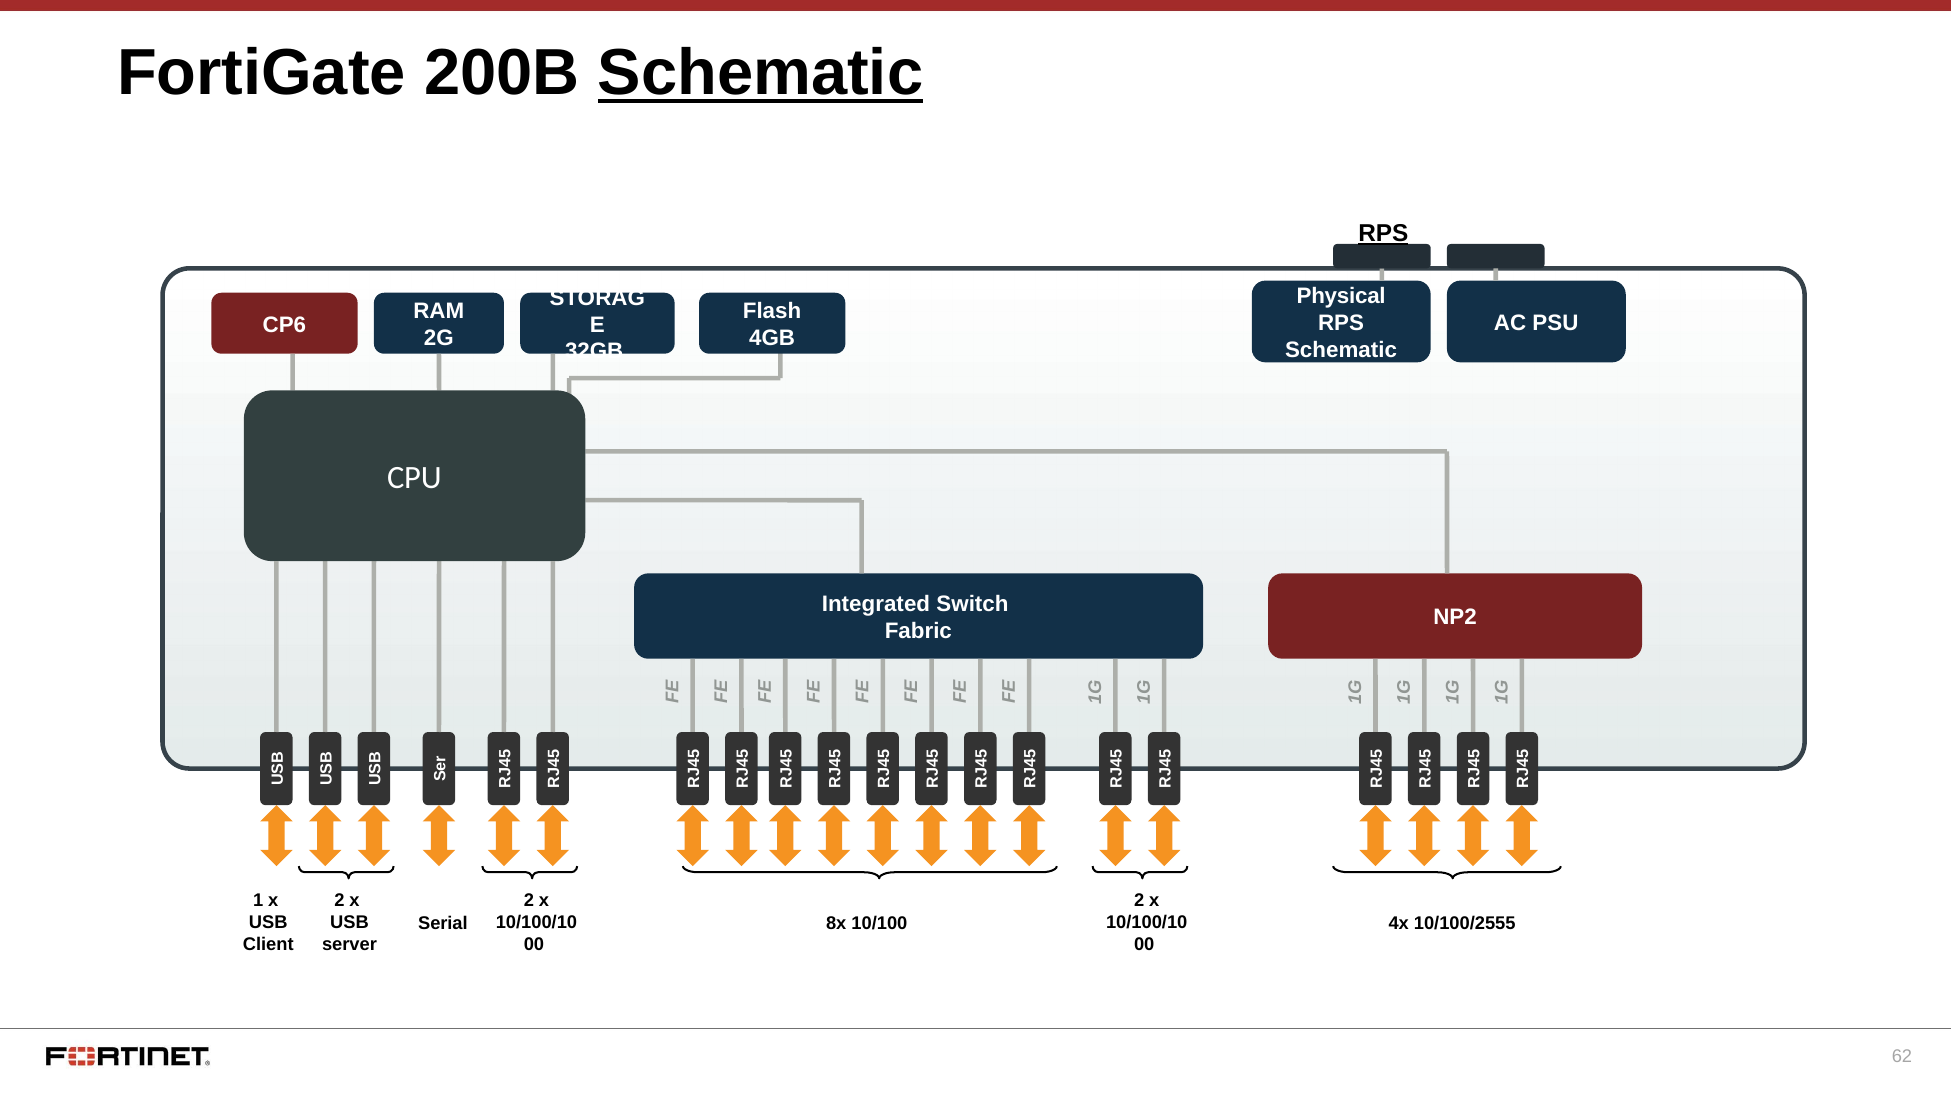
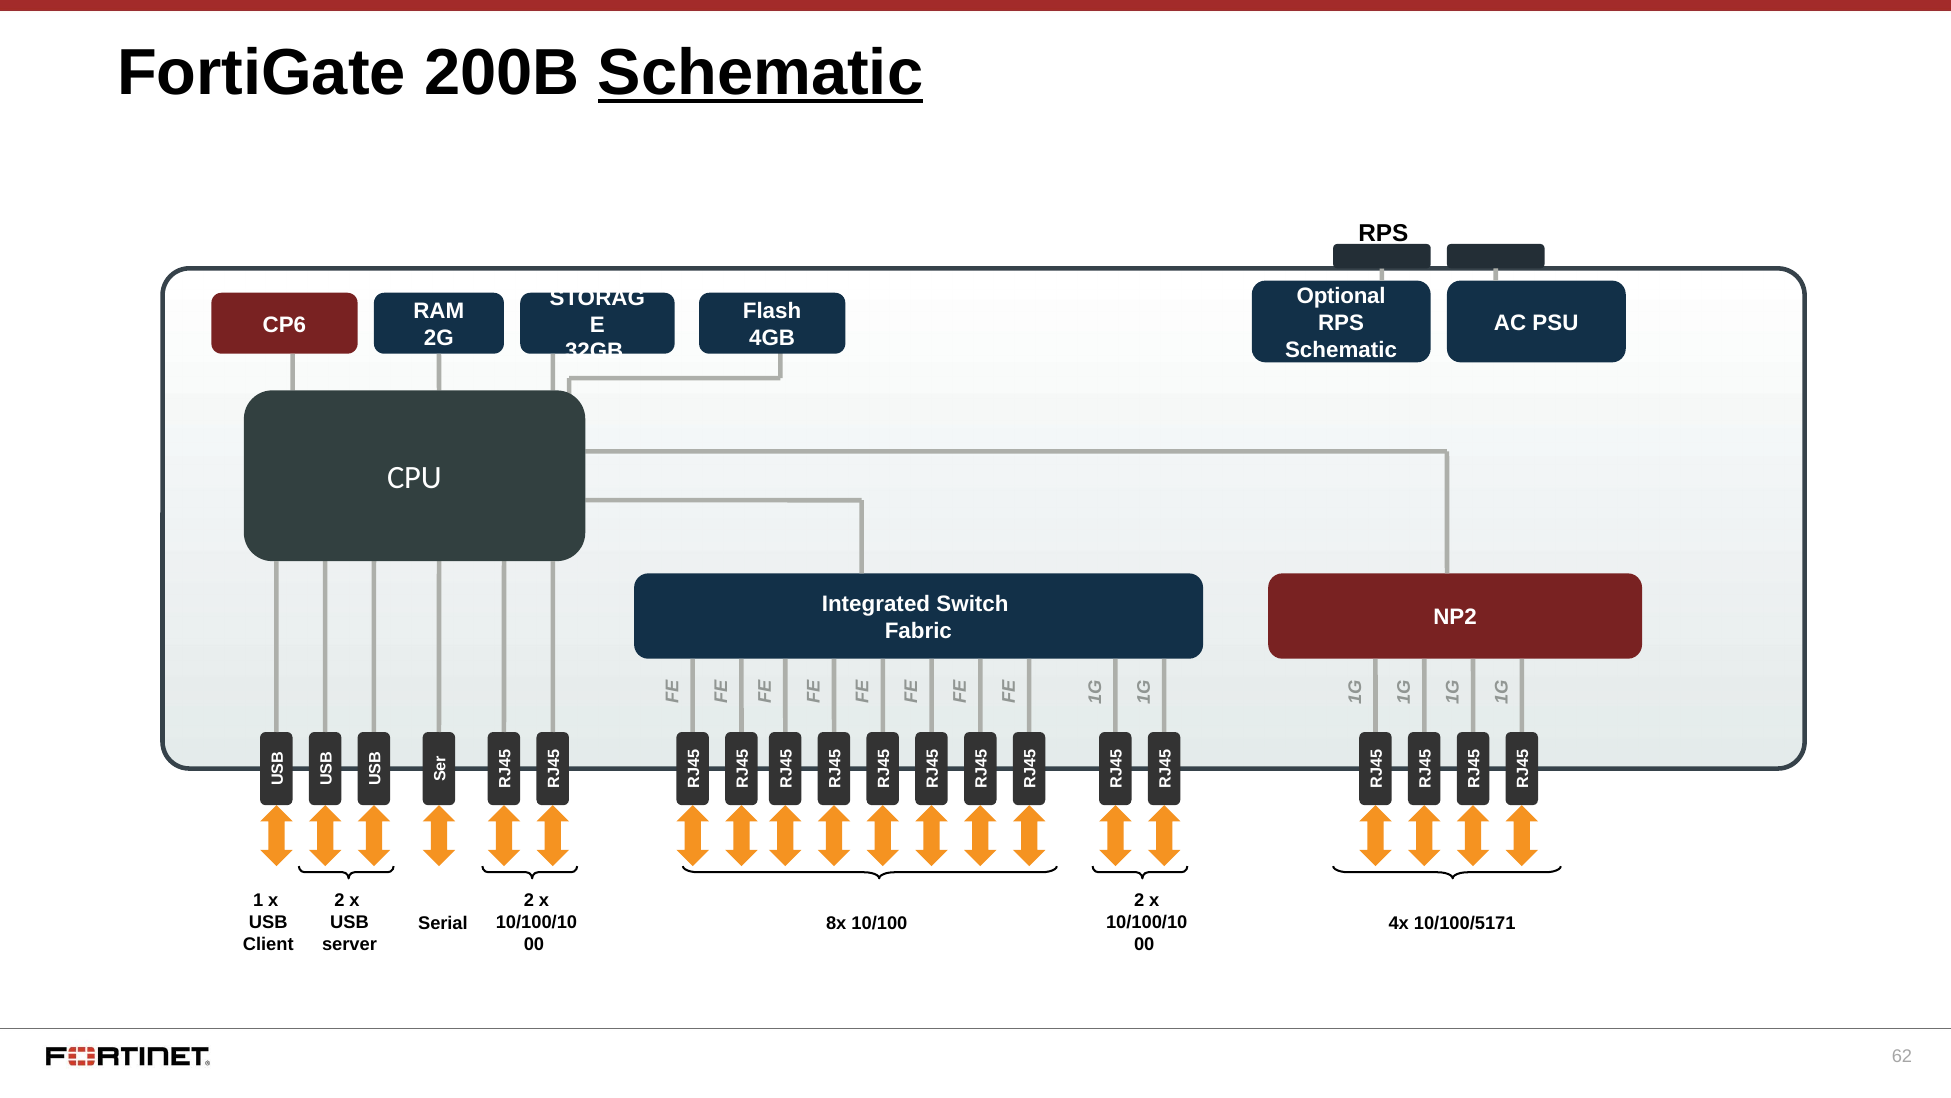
RPS at (1383, 233) underline: present -> none
Physical: Physical -> Optional
10/100/2555: 10/100/2555 -> 10/100/5171
